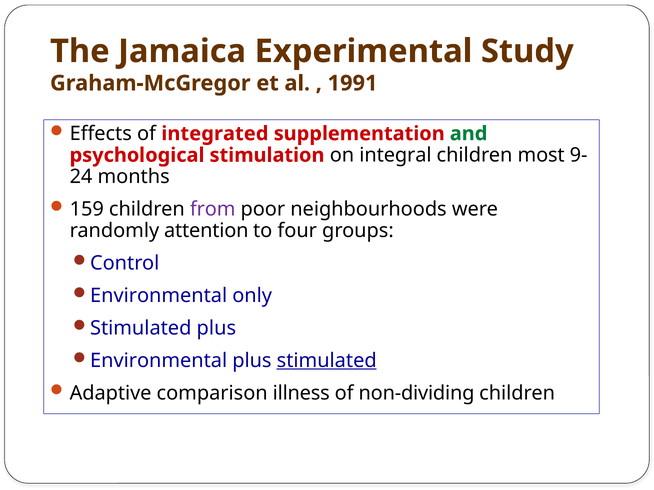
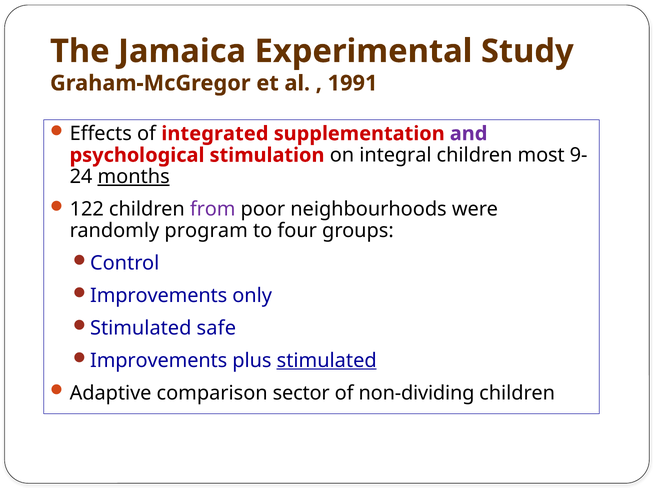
and colour: green -> purple
months underline: none -> present
159: 159 -> 122
attention: attention -> program
Environmental at (159, 296): Environmental -> Improvements
Stimulated plus: plus -> safe
Environmental at (159, 361): Environmental -> Improvements
illness: illness -> sector
